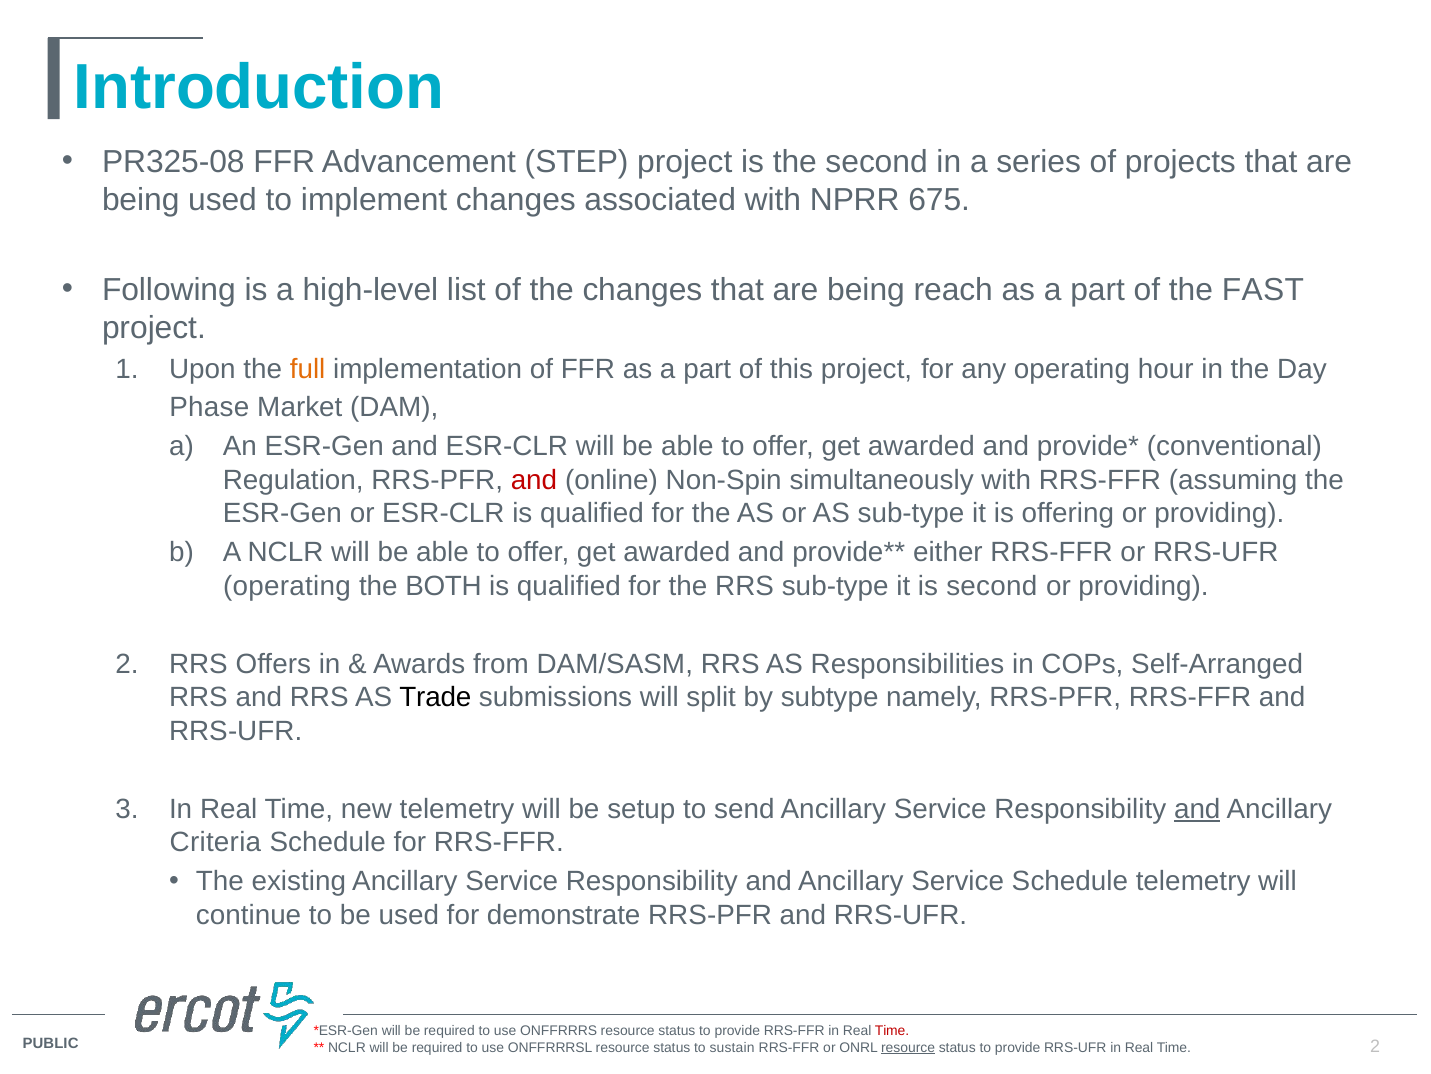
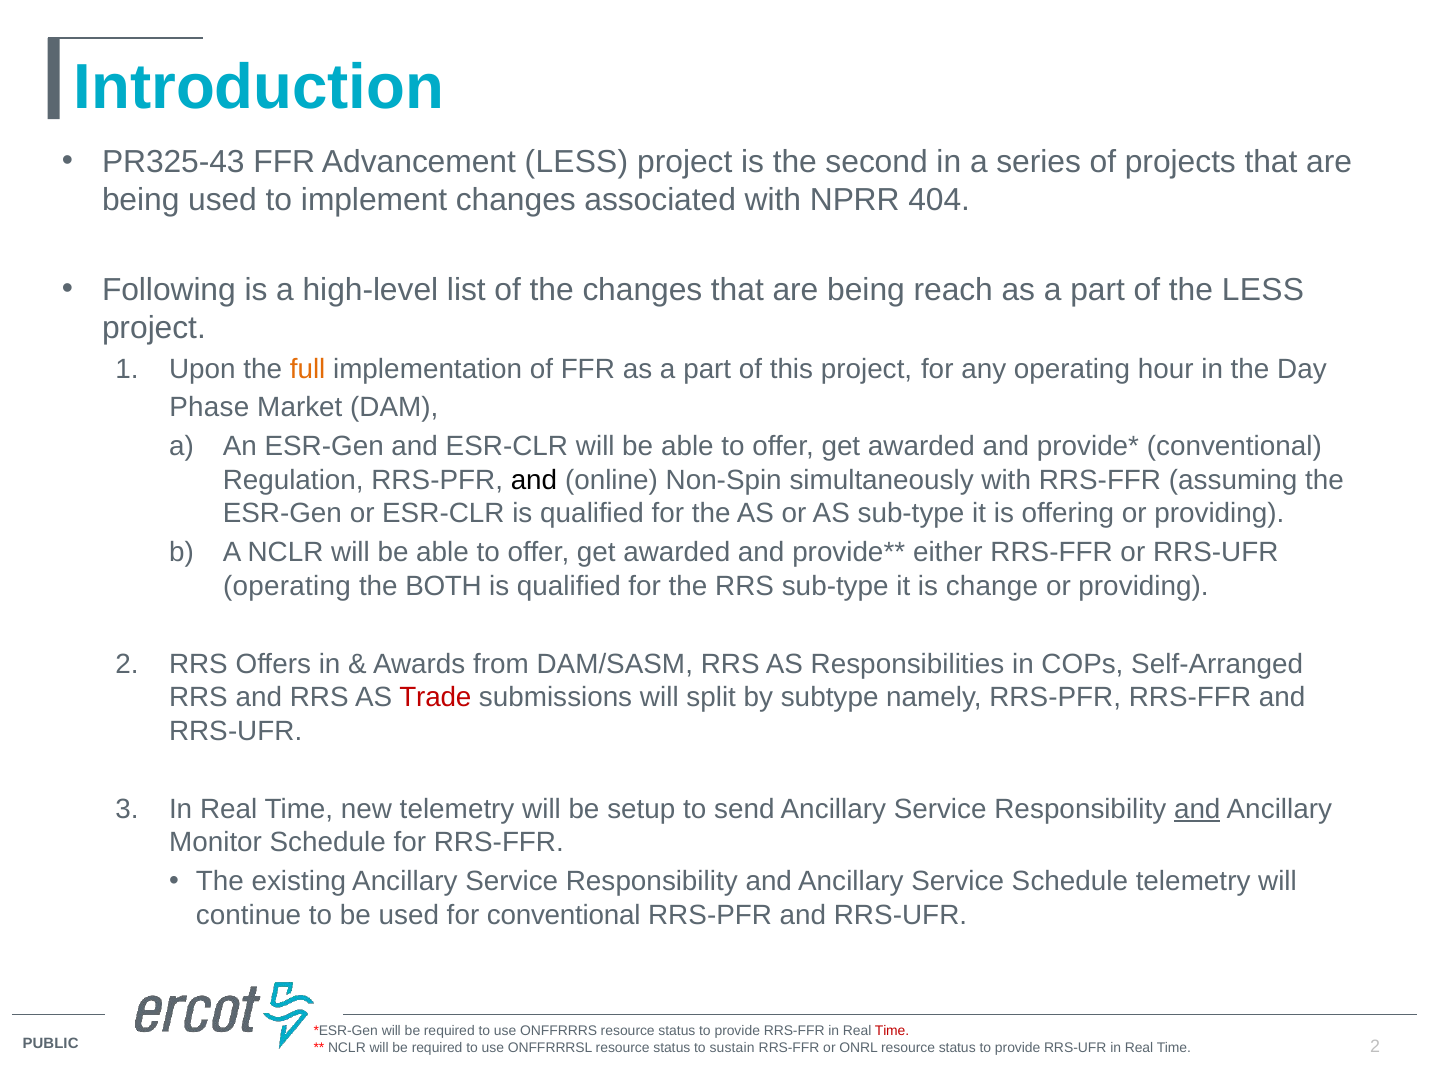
PR325-08: PR325-08 -> PR325-43
Advancement STEP: STEP -> LESS
675: 675 -> 404
the FAST: FAST -> LESS
and at (534, 480) colour: red -> black
is second: second -> change
Trade colour: black -> red
Criteria: Criteria -> Monitor
for demonstrate: demonstrate -> conventional
resource at (908, 1047) underline: present -> none
